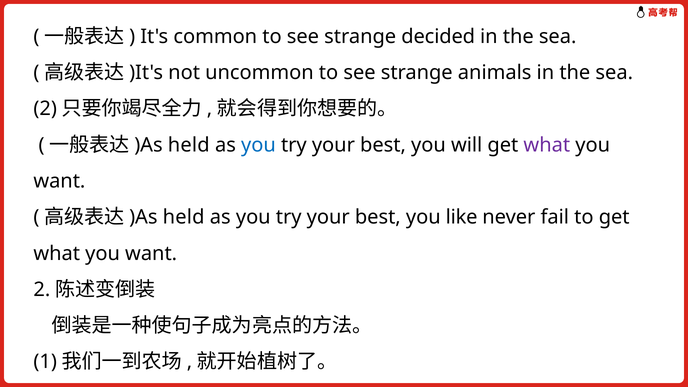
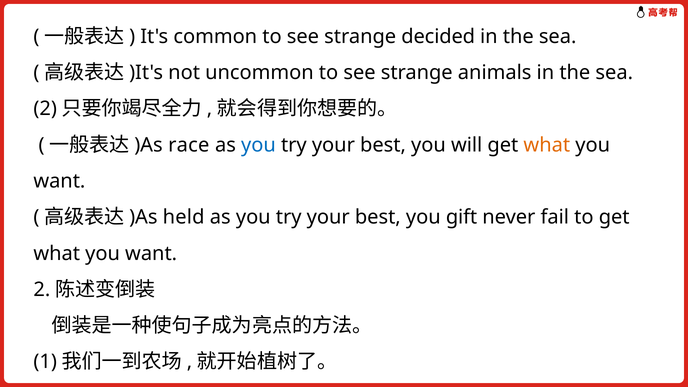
held at (189, 145): held -> race
what at (547, 145) colour: purple -> orange
like: like -> gift
